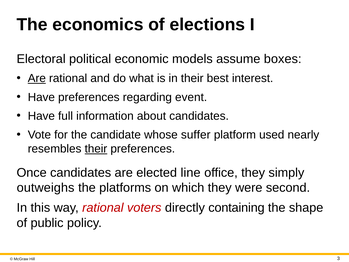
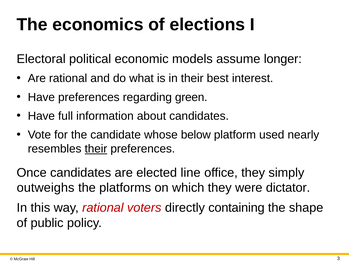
boxes: boxes -> longer
Are at (37, 78) underline: present -> none
event: event -> green
suffer: suffer -> below
second: second -> dictator
